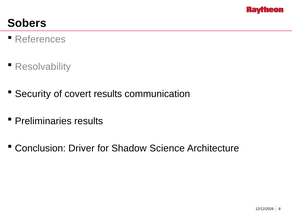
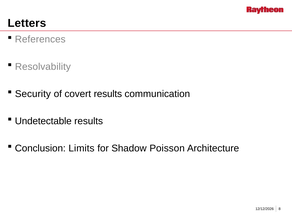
Sobers: Sobers -> Letters
Preliminaries: Preliminaries -> Undetectable
Driver: Driver -> Limits
Science: Science -> Poisson
